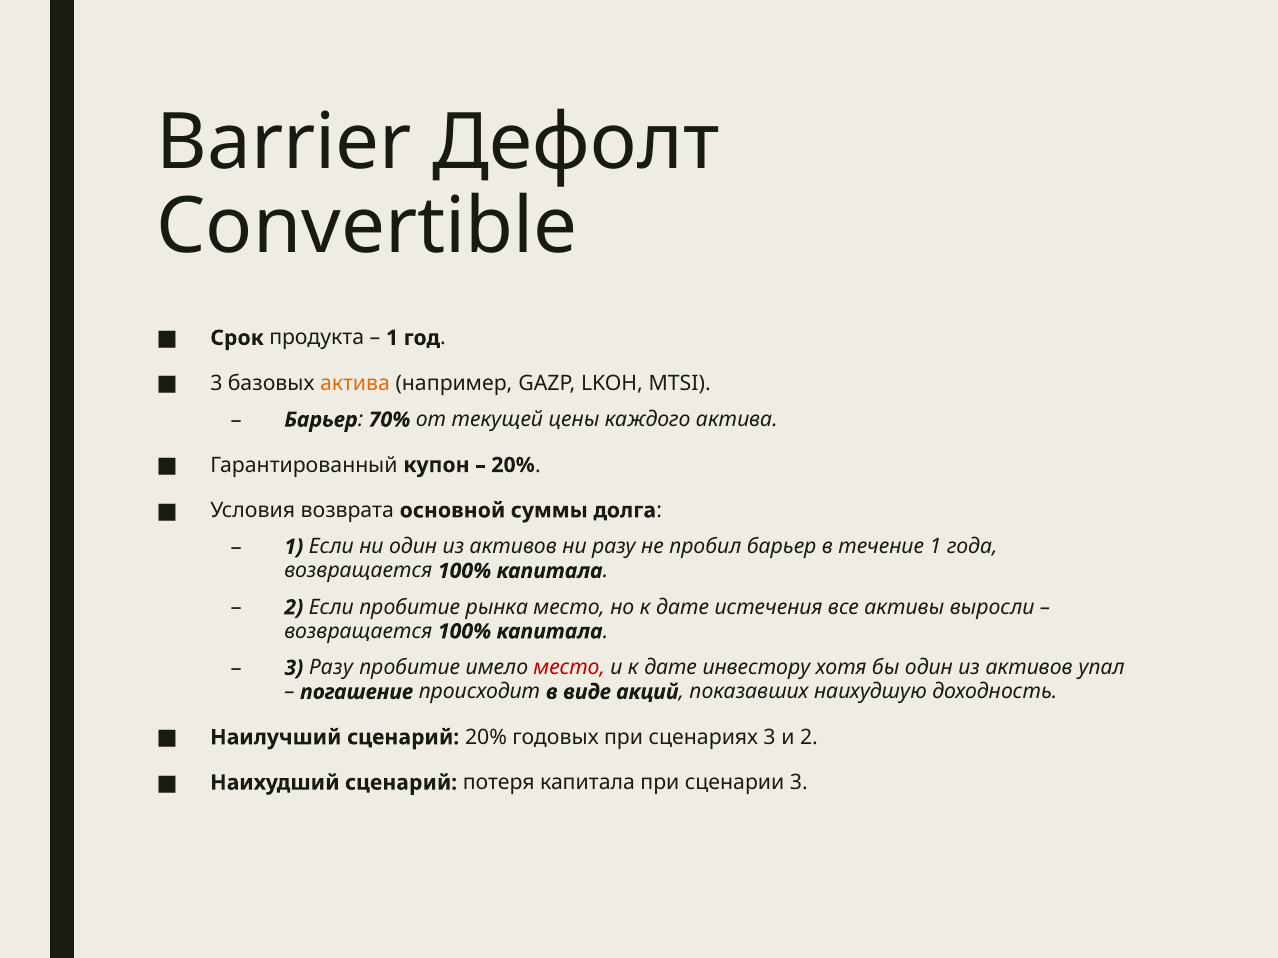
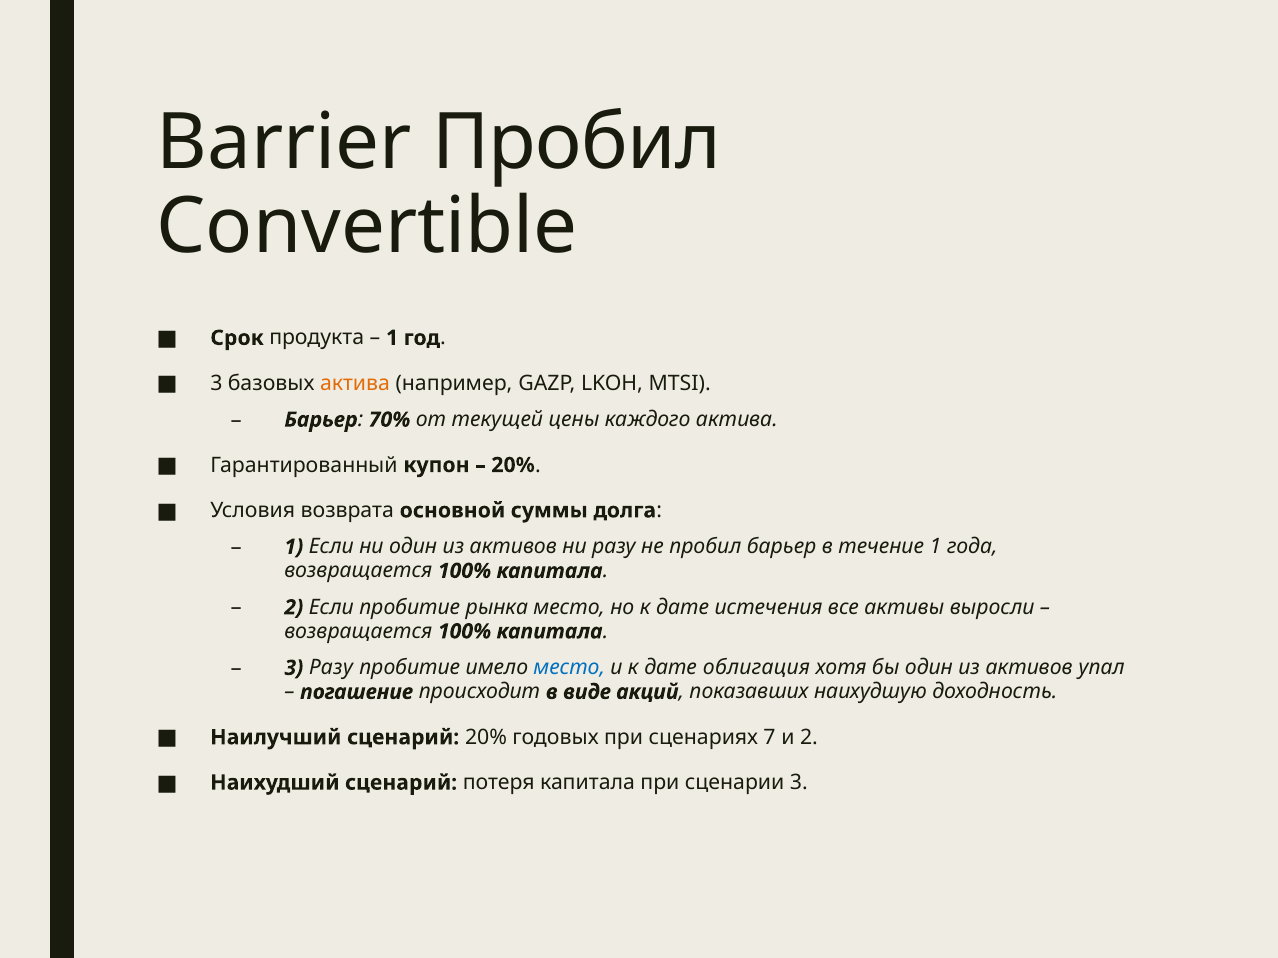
Barrier Дефолт: Дефолт -> Пробил
место at (569, 668) colour: red -> blue
инвестору: инвестору -> облигация
сценариях 3: 3 -> 7
